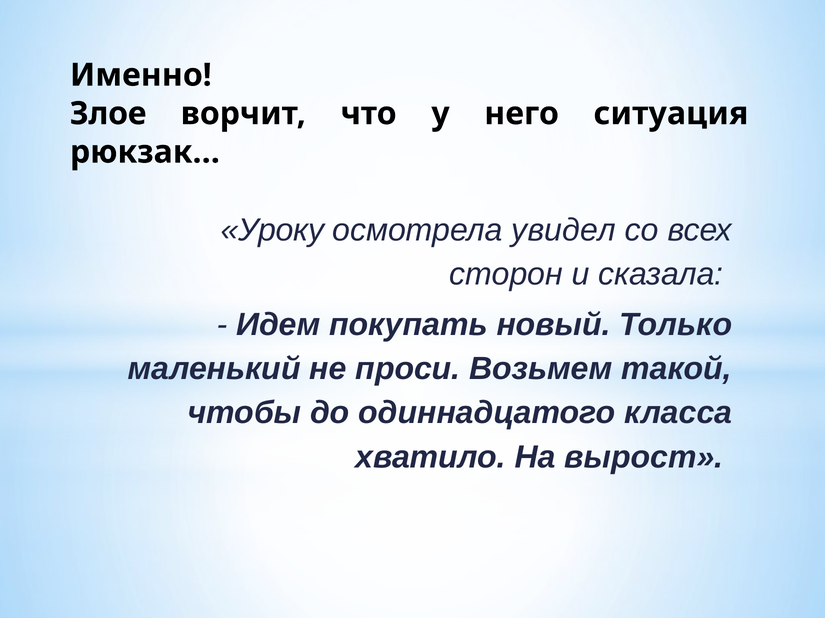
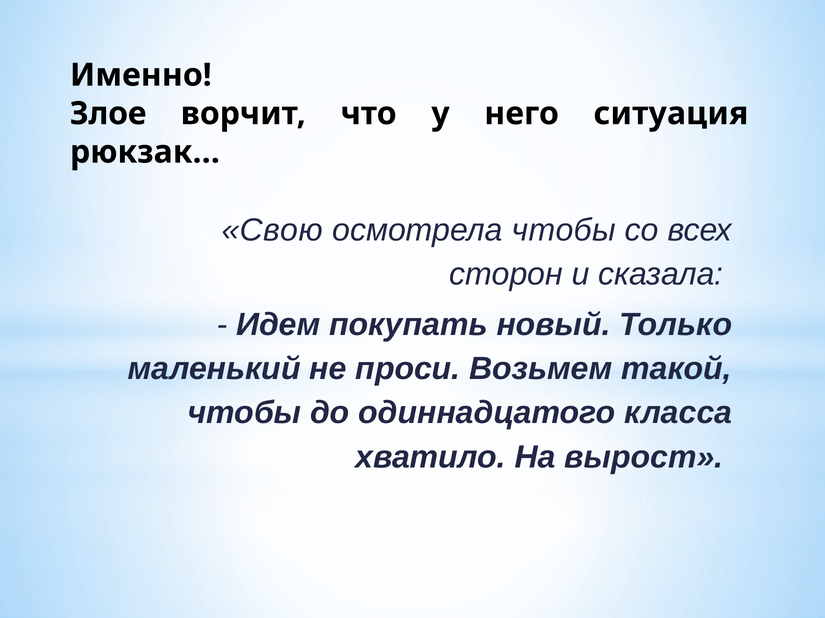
Уроку: Уроку -> Свою
осмотрела увидел: увидел -> чтобы
